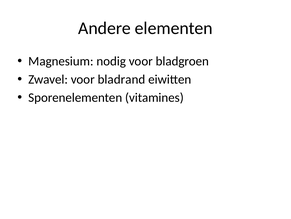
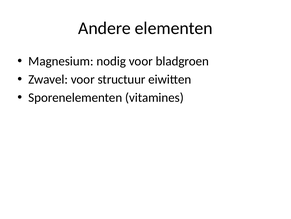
bladrand: bladrand -> structuur
